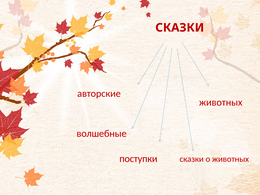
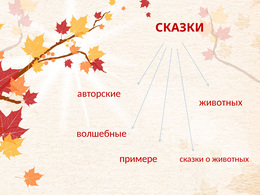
поступки: поступки -> примере
